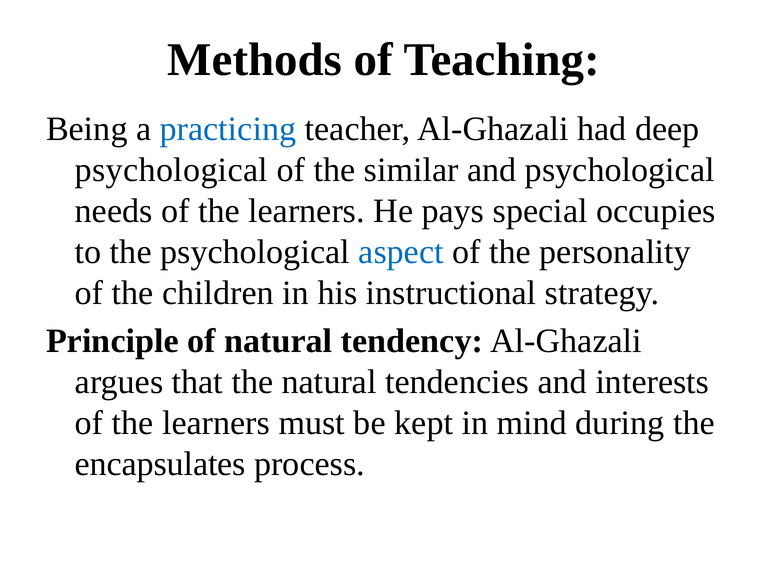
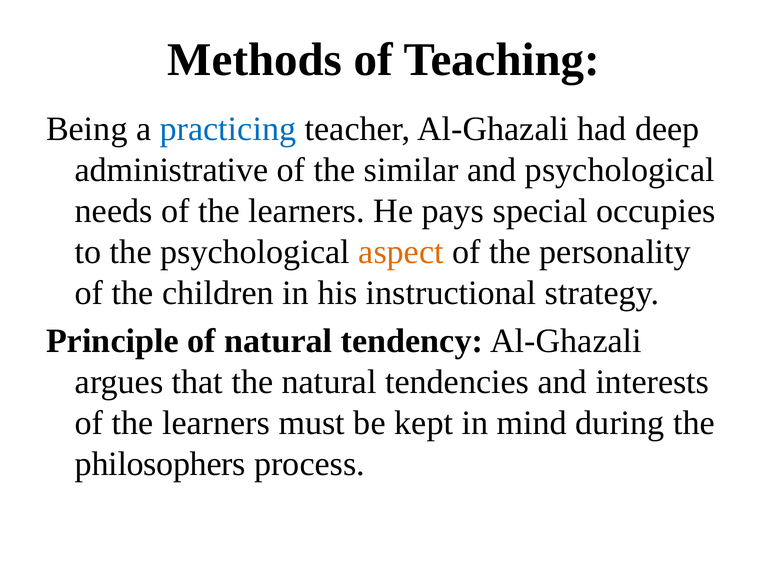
psychological at (171, 170): psychological -> administrative
aspect colour: blue -> orange
encapsulates: encapsulates -> philosophers
